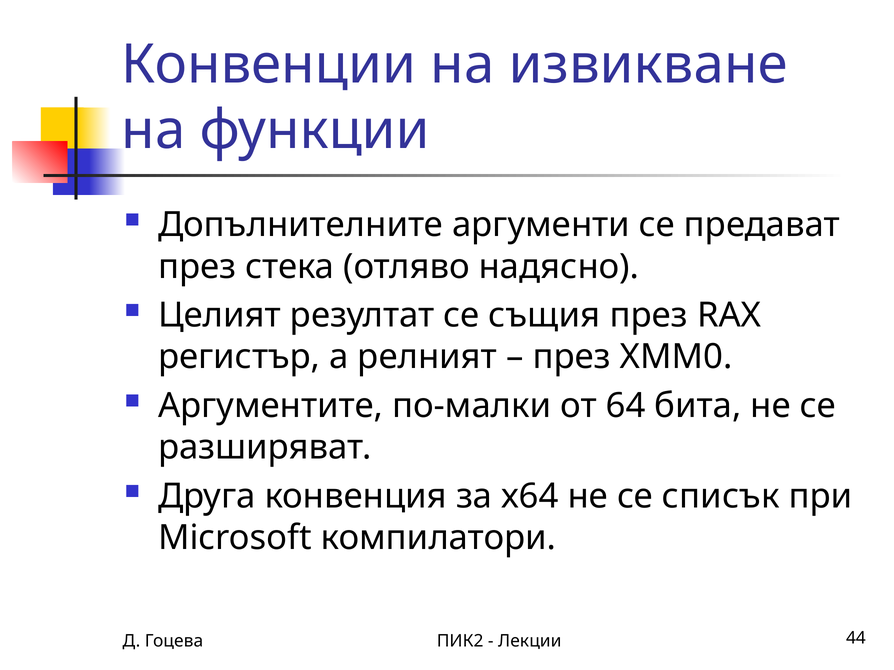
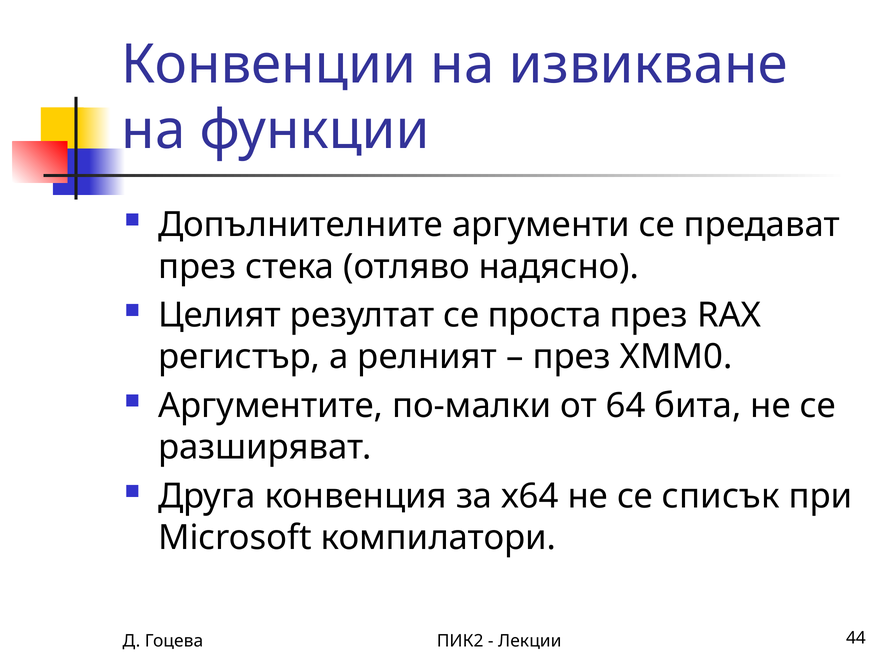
същия: същия -> проста
